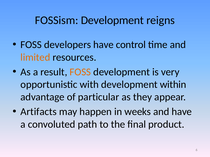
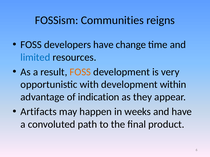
FOSSism Development: Development -> Communities
control: control -> change
limited colour: orange -> blue
particular: particular -> indication
